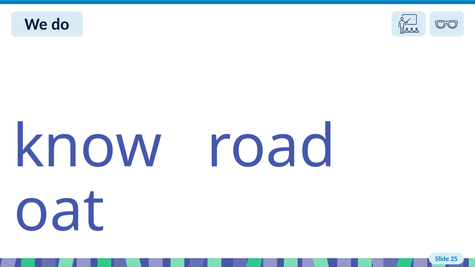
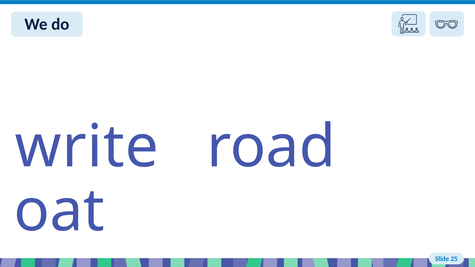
know: know -> write
